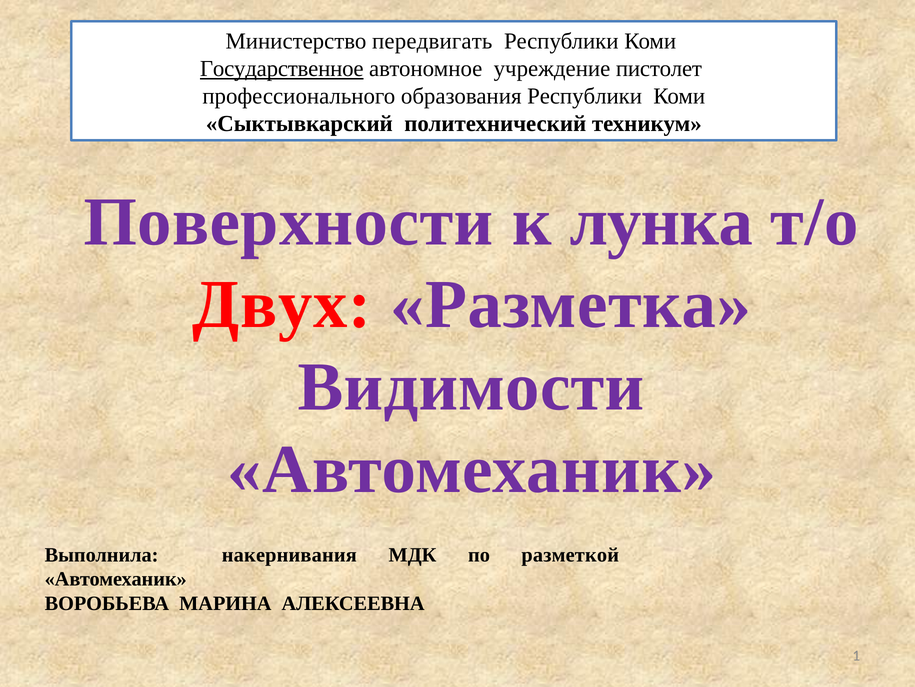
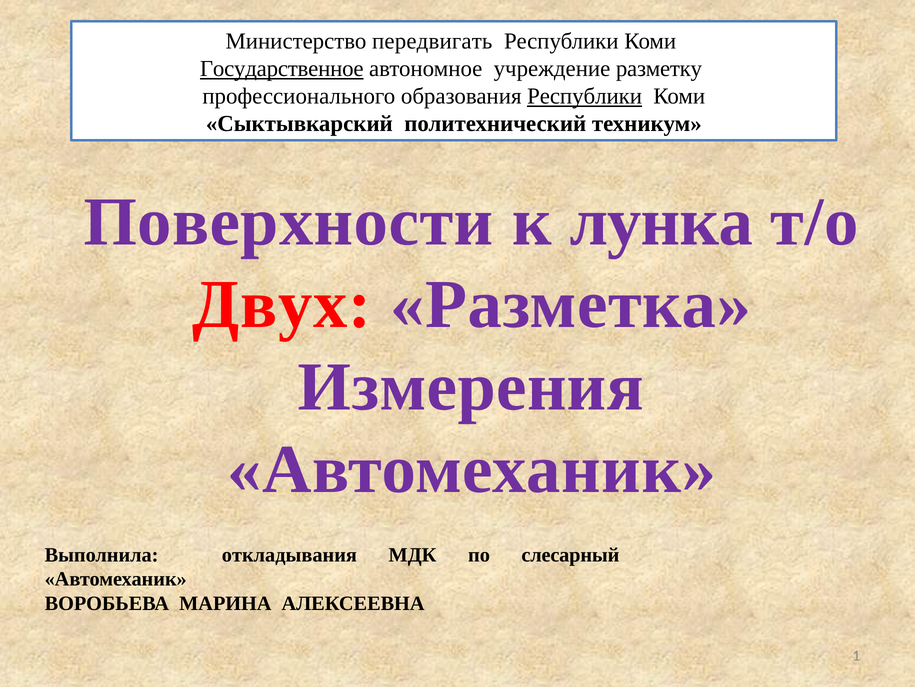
пистолет: пистолет -> разметку
Республики at (585, 96) underline: none -> present
Видимости: Видимости -> Измерения
накернивания: накернивания -> откладывания
разметкой: разметкой -> слесарный
